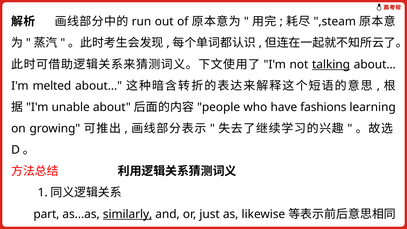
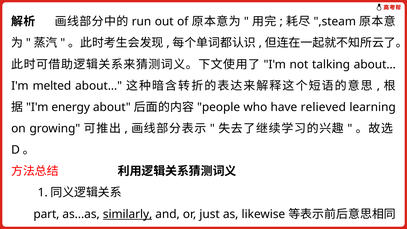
talking underline: present -> none
unable: unable -> energy
fashions: fashions -> relieved
